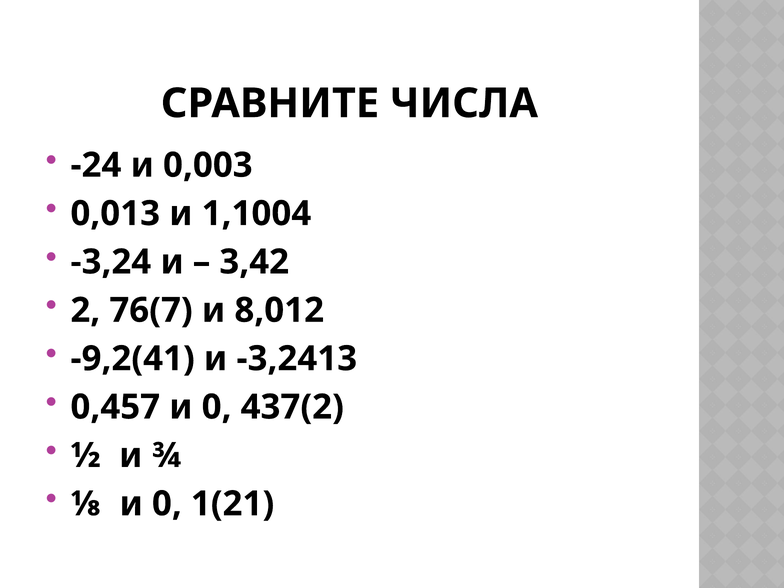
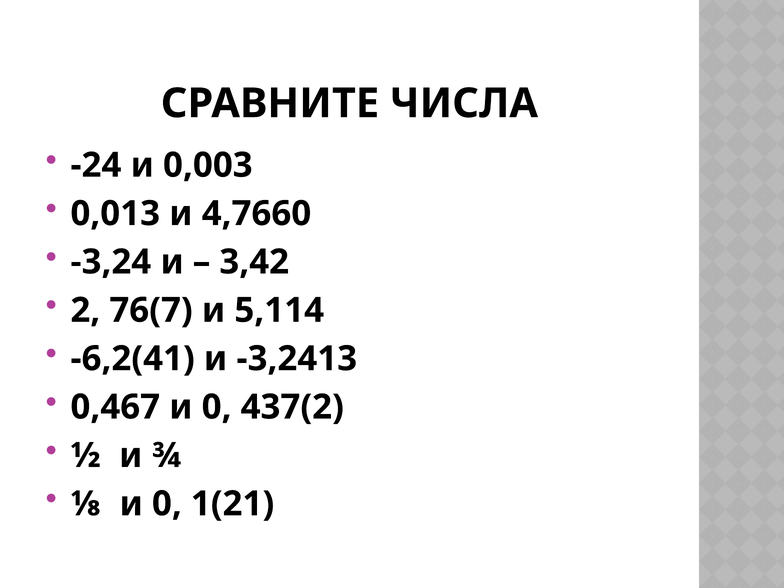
1,1004: 1,1004 -> 4,7660
8,012: 8,012 -> 5,114
-9,2(41: -9,2(41 -> -6,2(41
0,457: 0,457 -> 0,467
